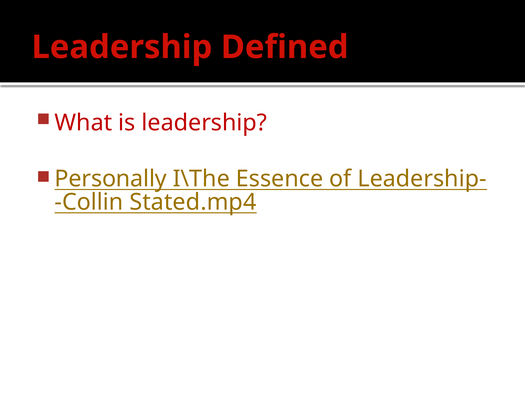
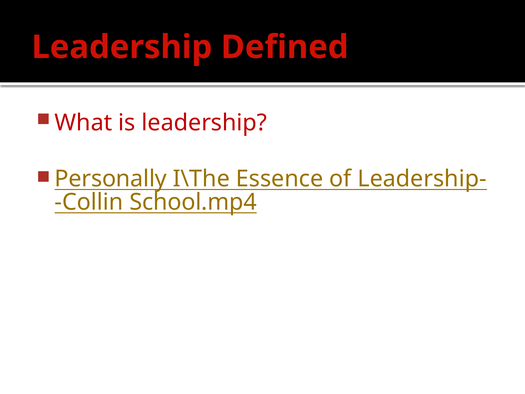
Stated.mp4: Stated.mp4 -> School.mp4
